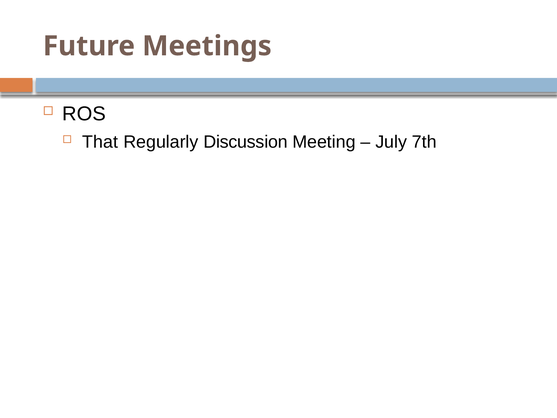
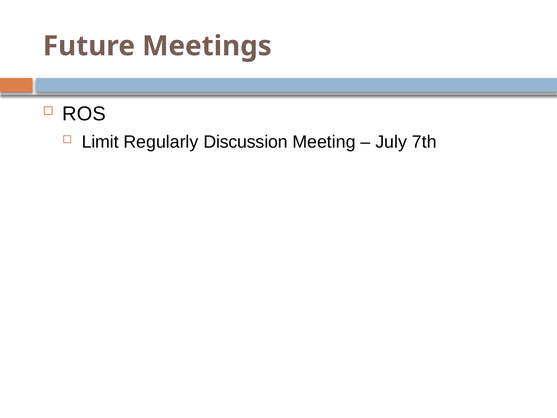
That: That -> Limit
